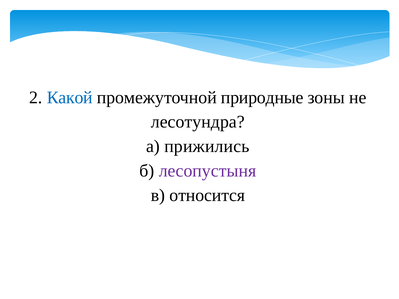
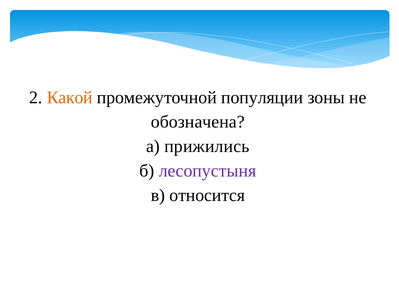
Какой colour: blue -> orange
природные: природные -> популяции
лесотундра: лесотундра -> обозначена
